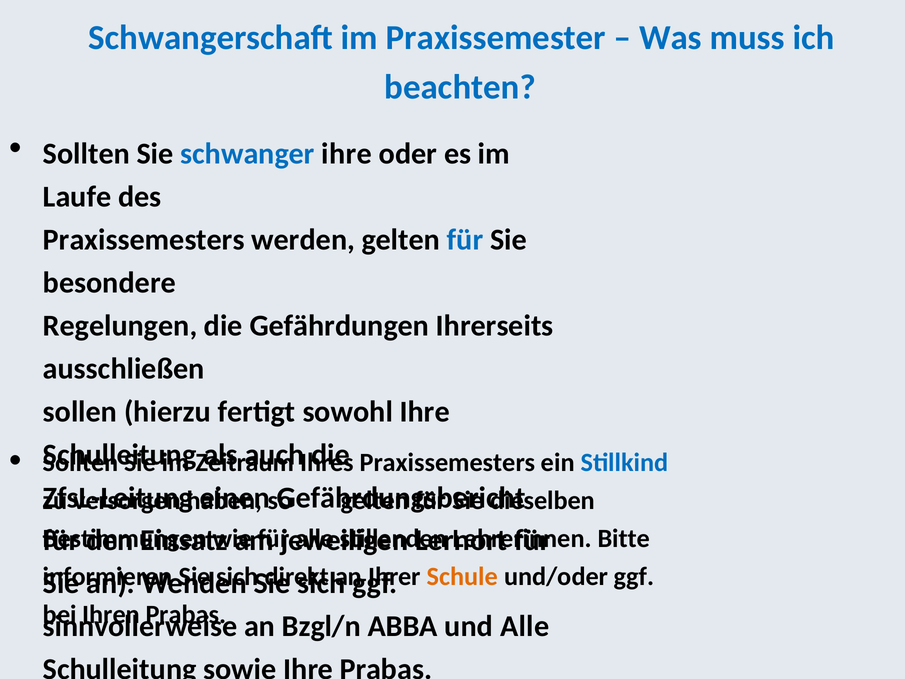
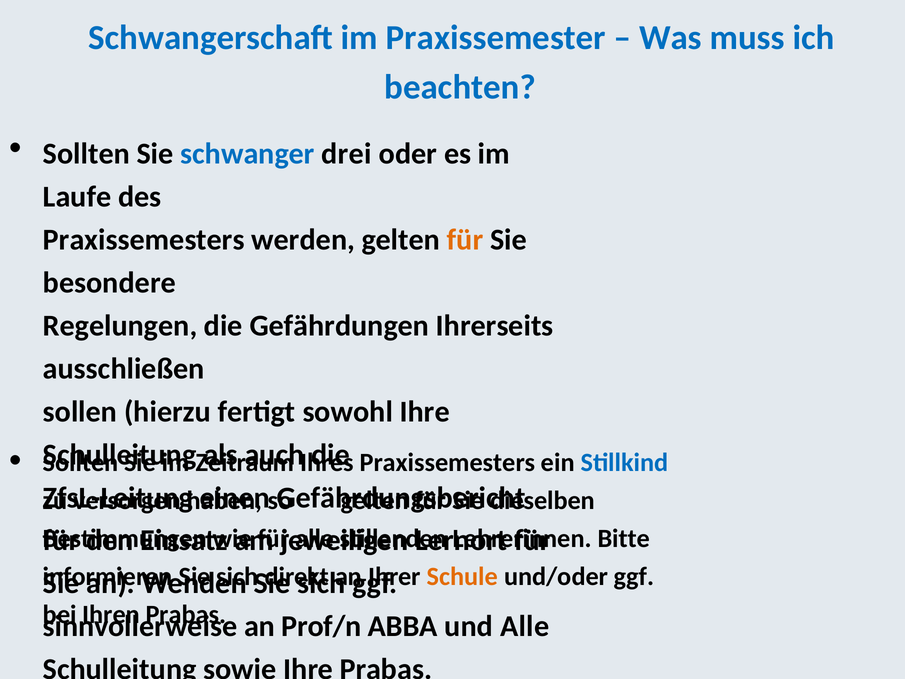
schwanger ihre: ihre -> drei
für at (465, 240) colour: blue -> orange
Bzgl/n: Bzgl/n -> Prof/n
